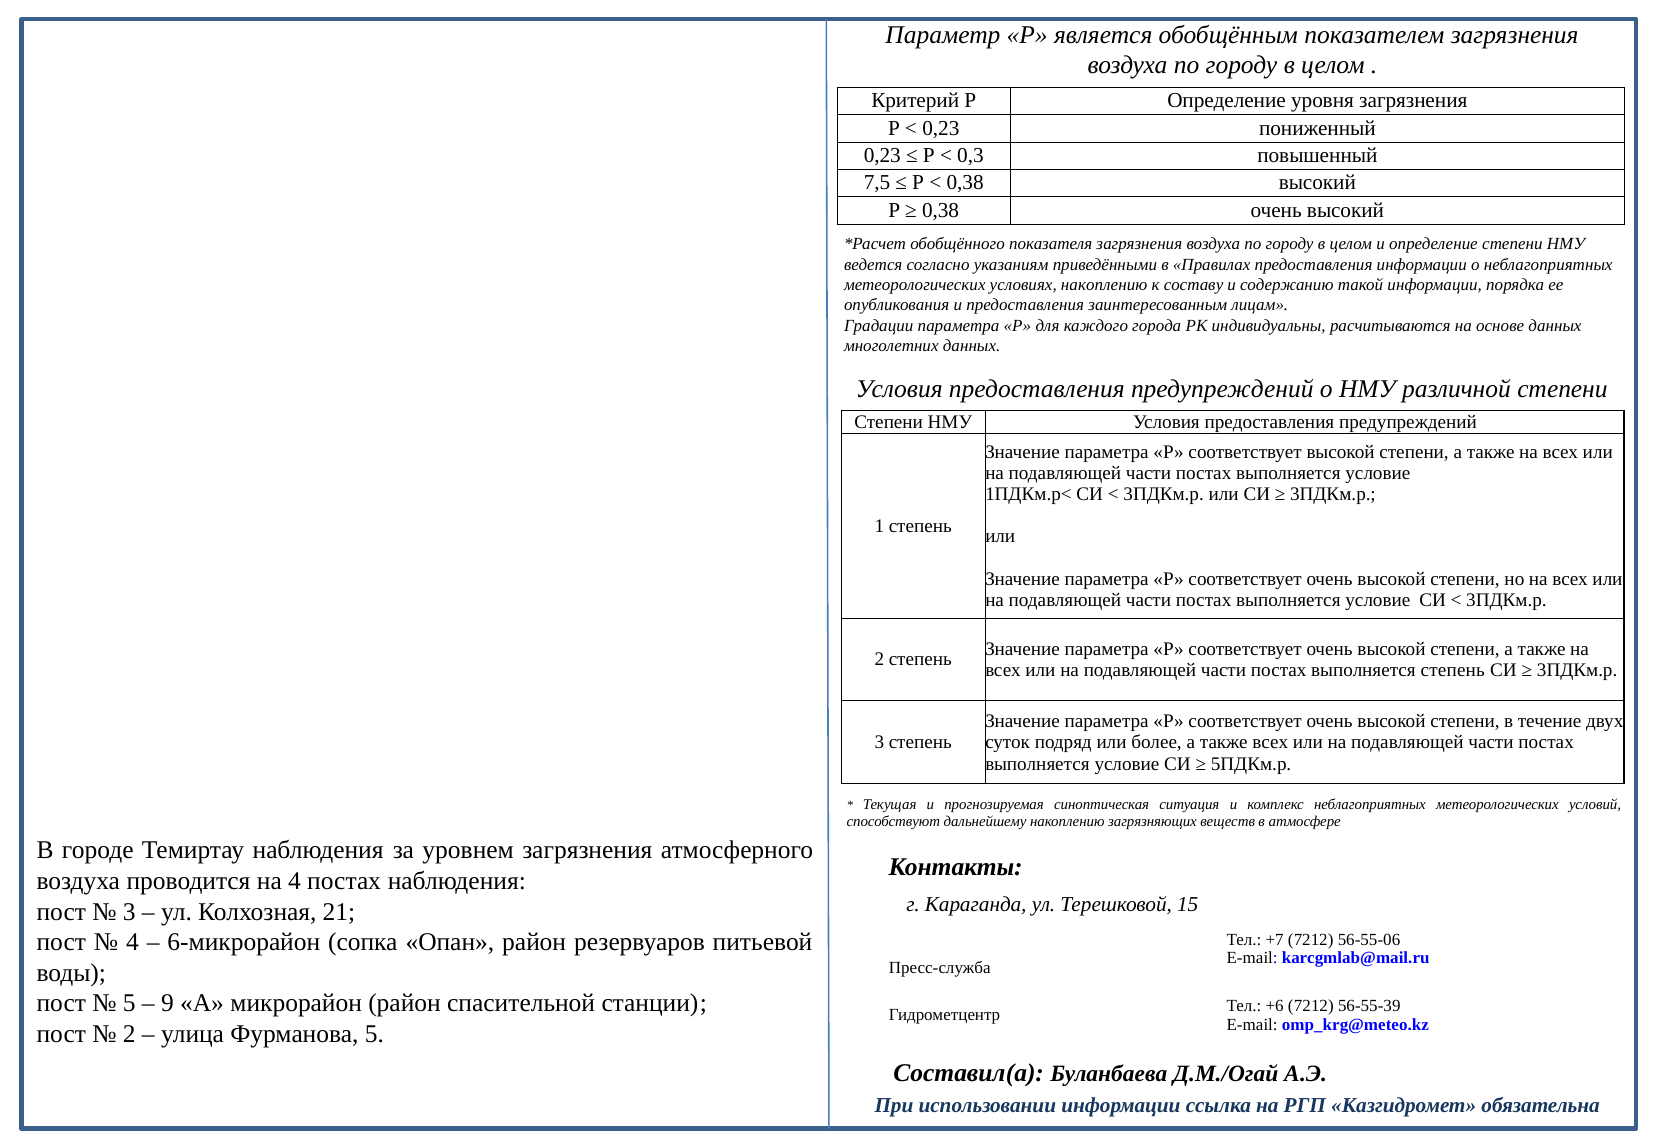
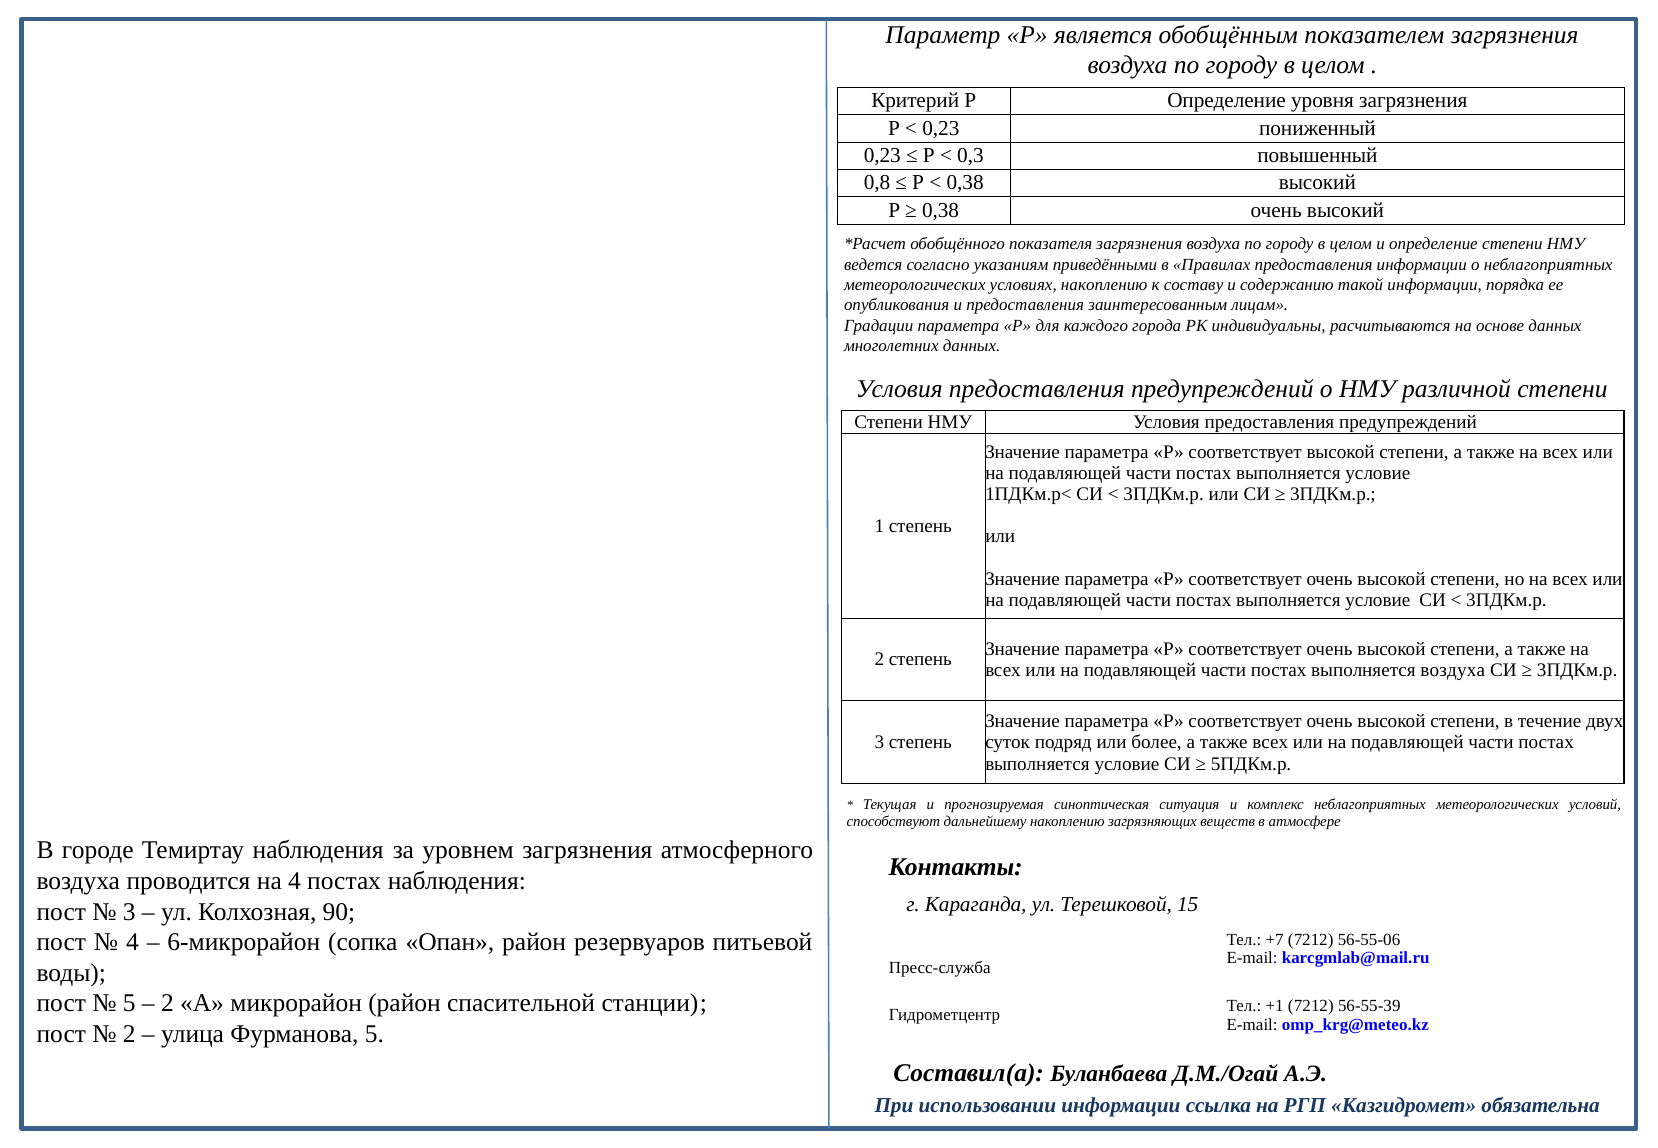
7,5: 7,5 -> 0,8
выполняется степень: степень -> воздуха
21: 21 -> 90
9 at (167, 1003): 9 -> 2
+6: +6 -> +1
